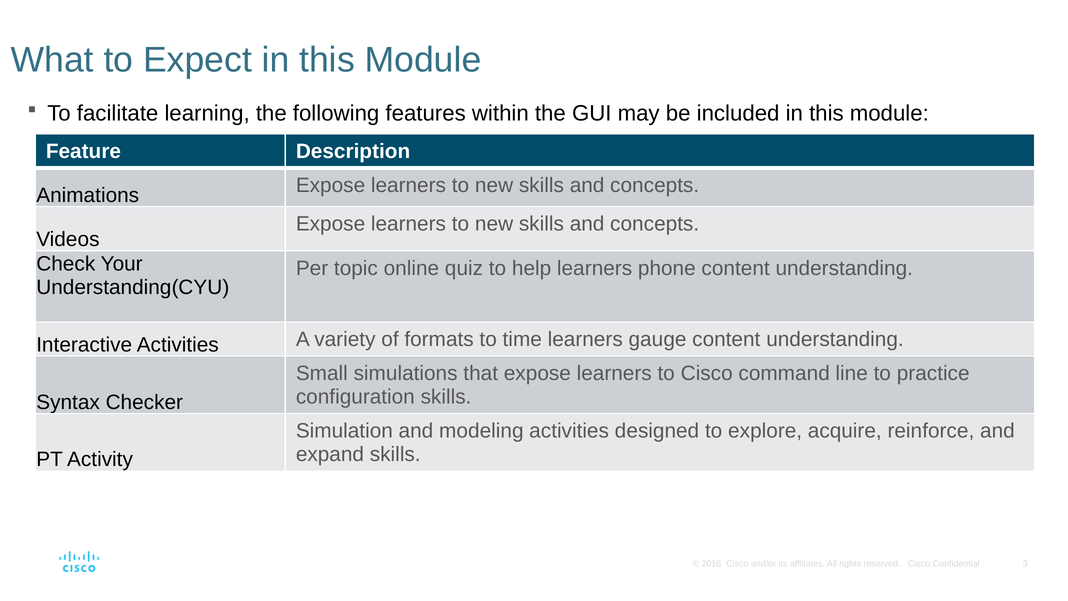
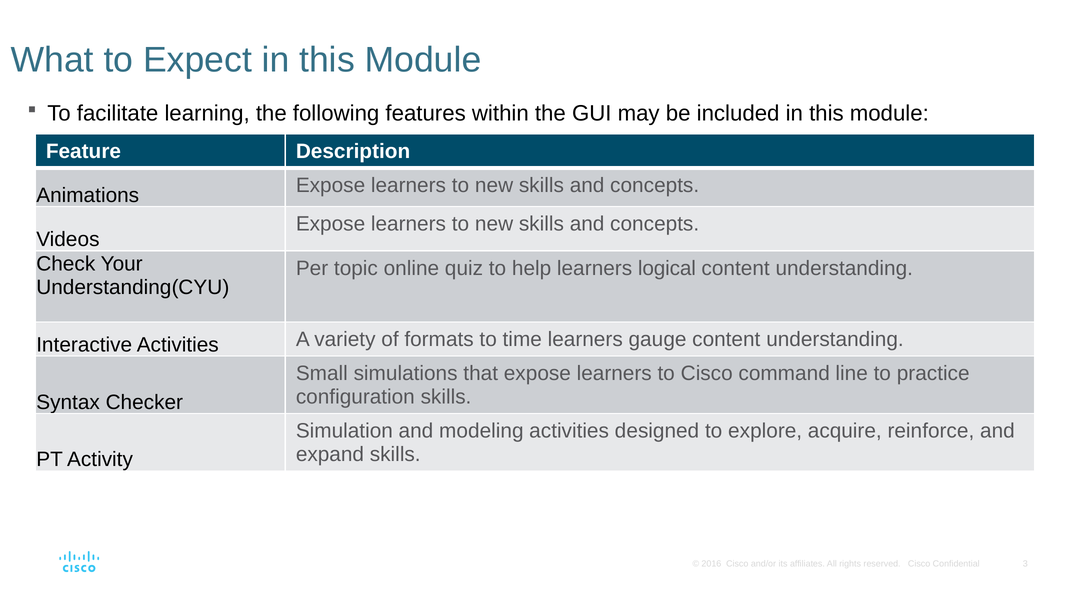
phone: phone -> logical
